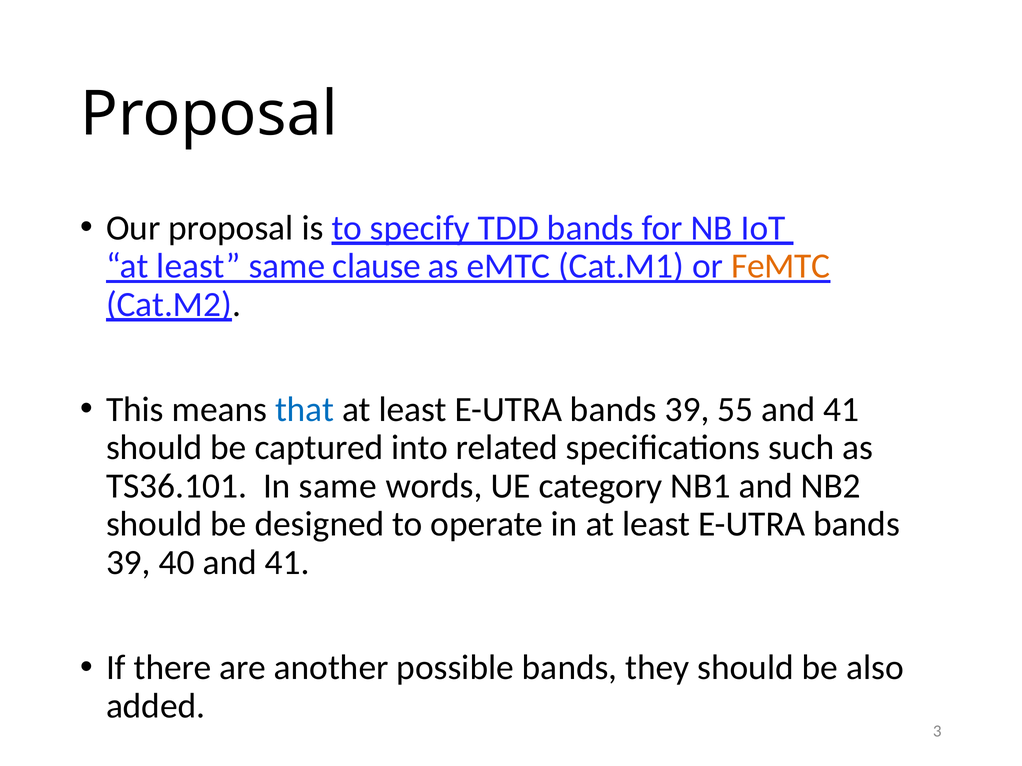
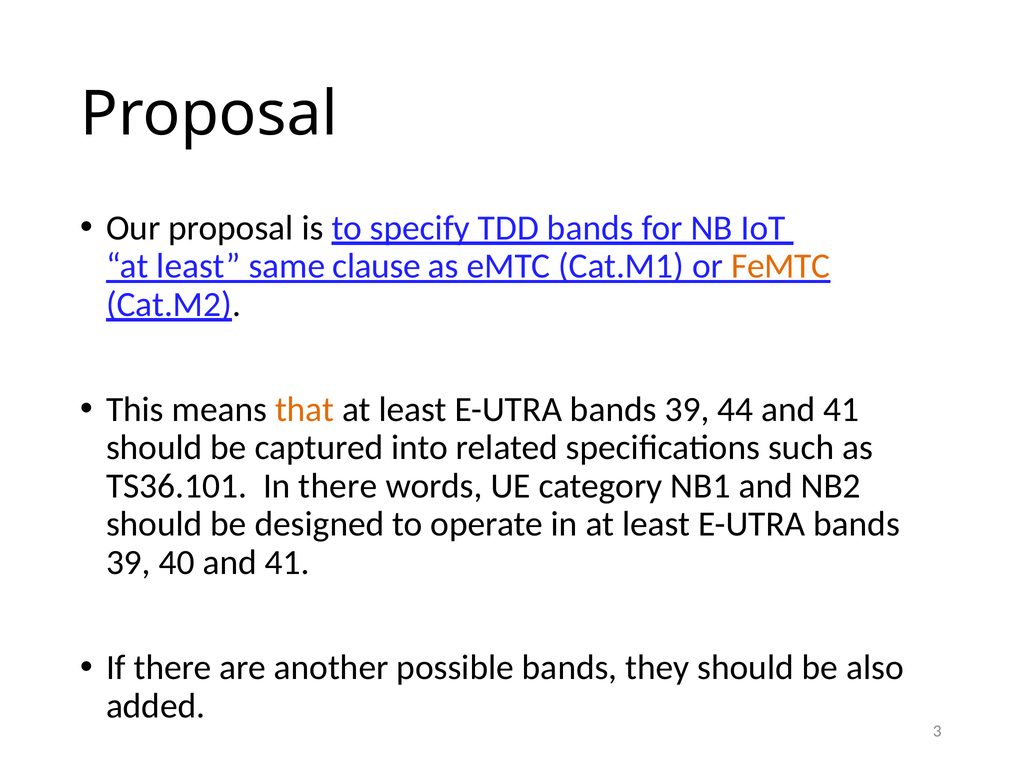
that colour: blue -> orange
55: 55 -> 44
In same: same -> there
